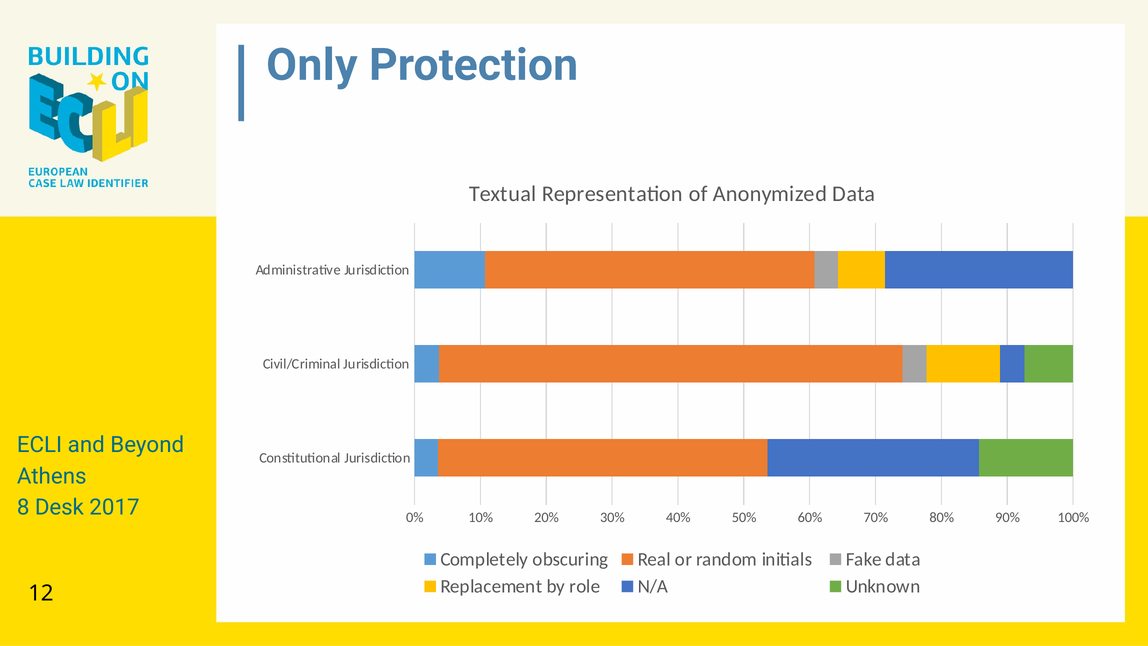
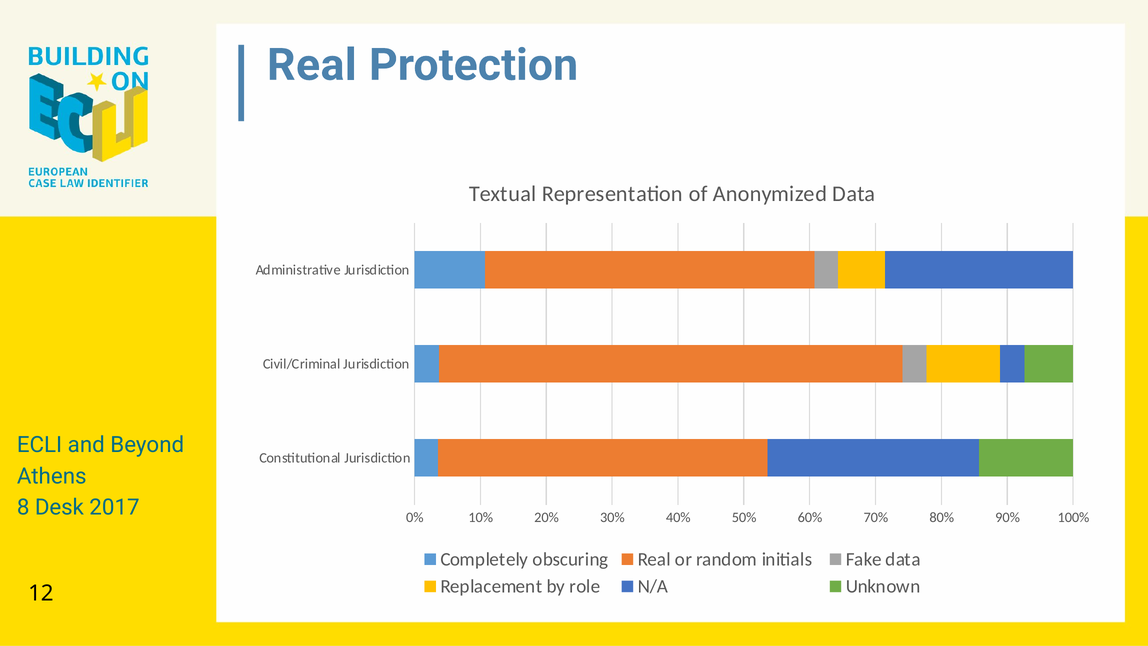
Only at (312, 65): Only -> Real
